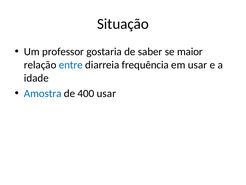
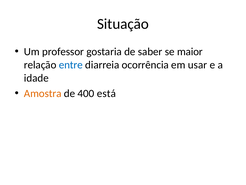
frequência: frequência -> ocorrência
Amostra colour: blue -> orange
400 usar: usar -> está
